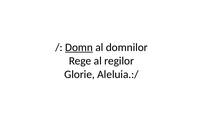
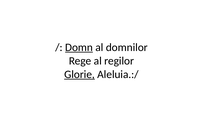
Glorie underline: none -> present
